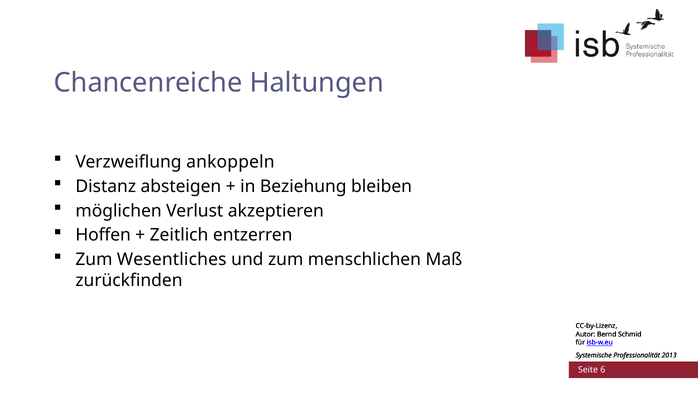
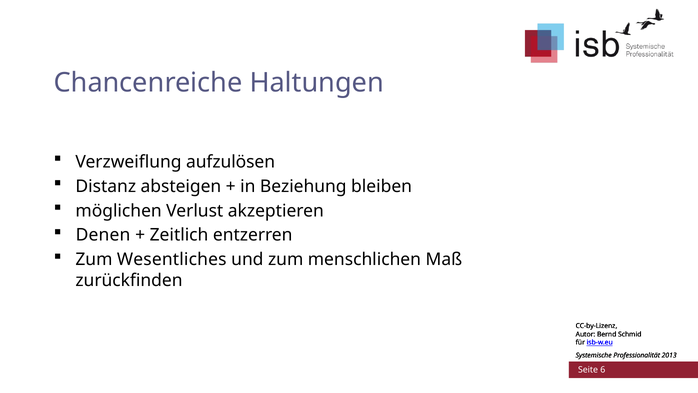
ankoppeln: ankoppeln -> aufzulösen
Hoffen: Hoffen -> Denen
